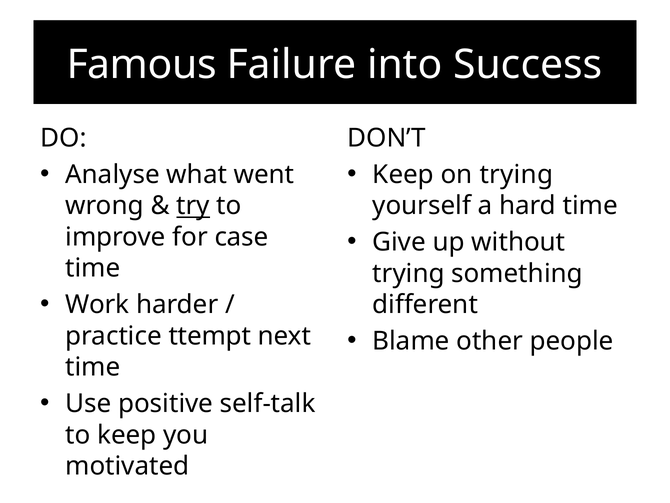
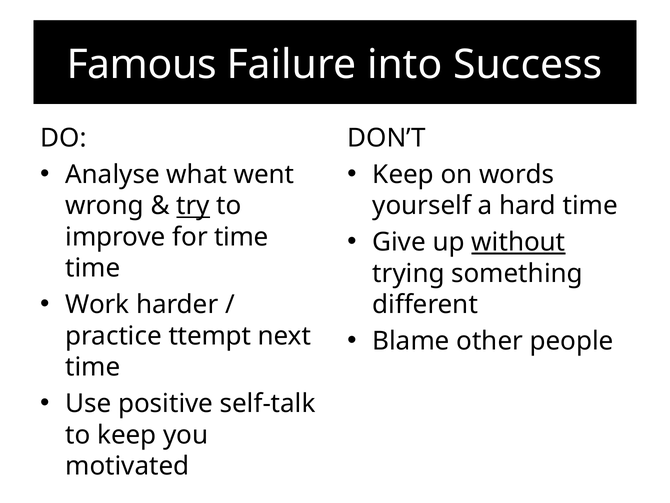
on trying: trying -> words
without underline: none -> present
for case: case -> time
